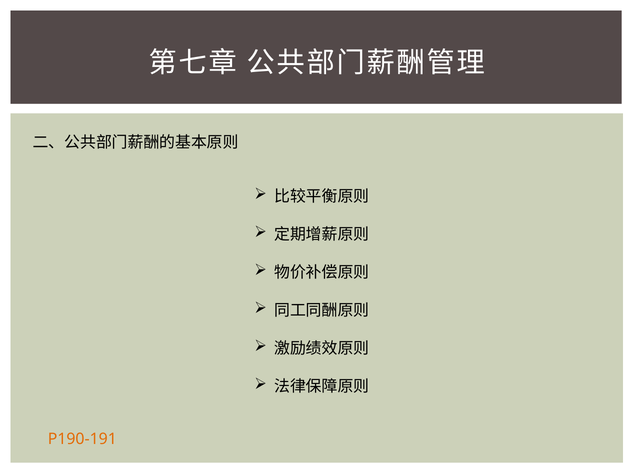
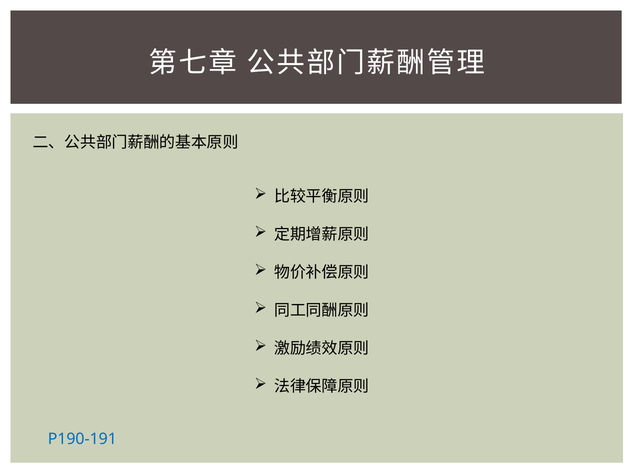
P190-191 colour: orange -> blue
